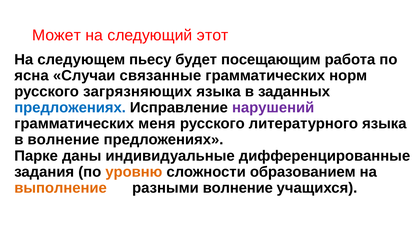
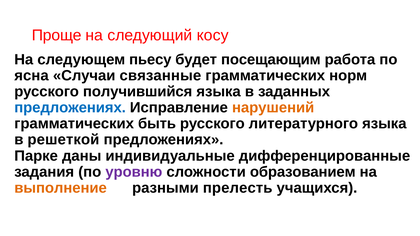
Может: Может -> Проще
этот: этот -> косу
загрязняющих: загрязняющих -> получившийся
нарушений colour: purple -> orange
меня: меня -> быть
в волнение: волнение -> решеткой
уровню colour: orange -> purple
разными волнение: волнение -> прелесть
